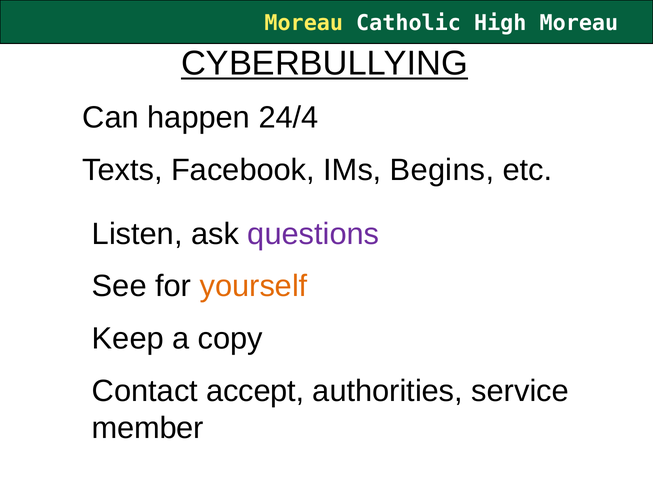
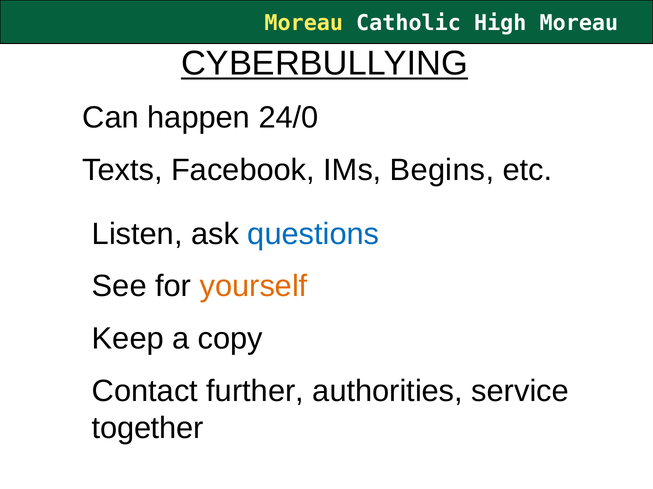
24/4: 24/4 -> 24/0
questions colour: purple -> blue
accept: accept -> further
member: member -> together
